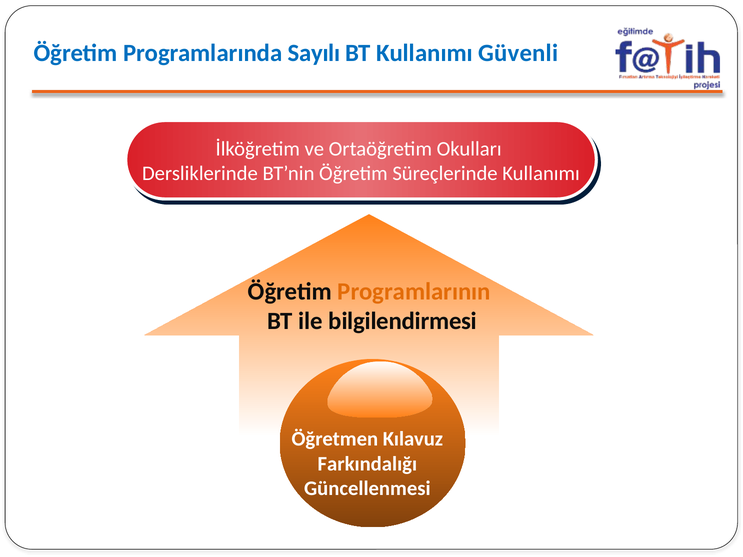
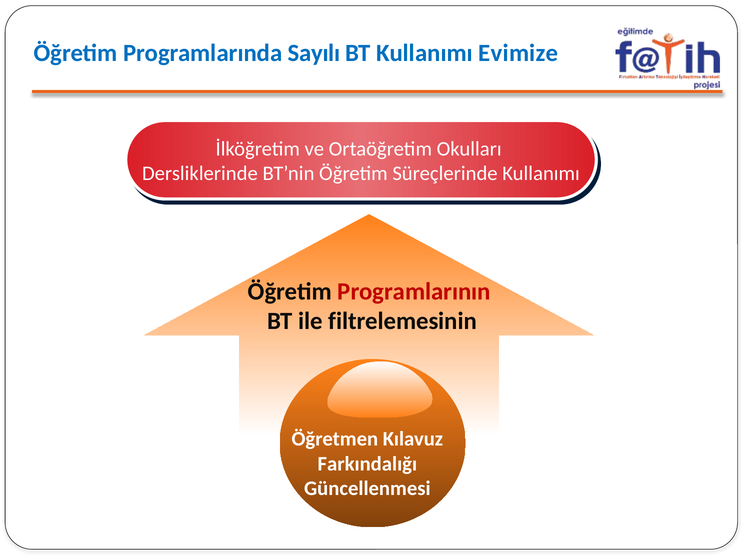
Güvenli: Güvenli -> Evimize
Programlarının colour: orange -> red
bilgilendirmesi: bilgilendirmesi -> filtrelemesinin
